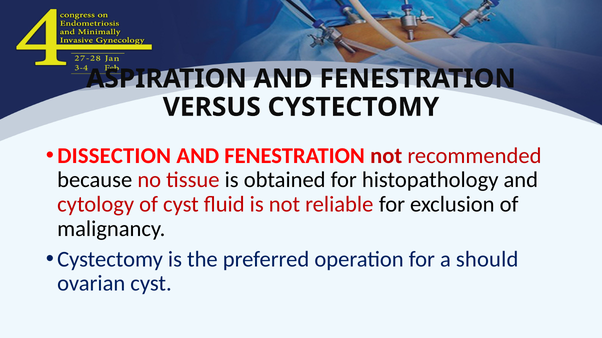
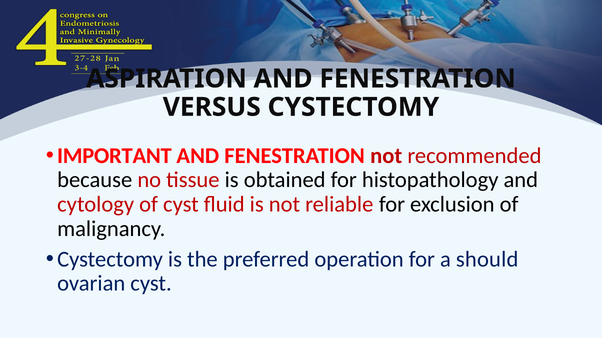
DISSECTION: DISSECTION -> IMPORTANT
